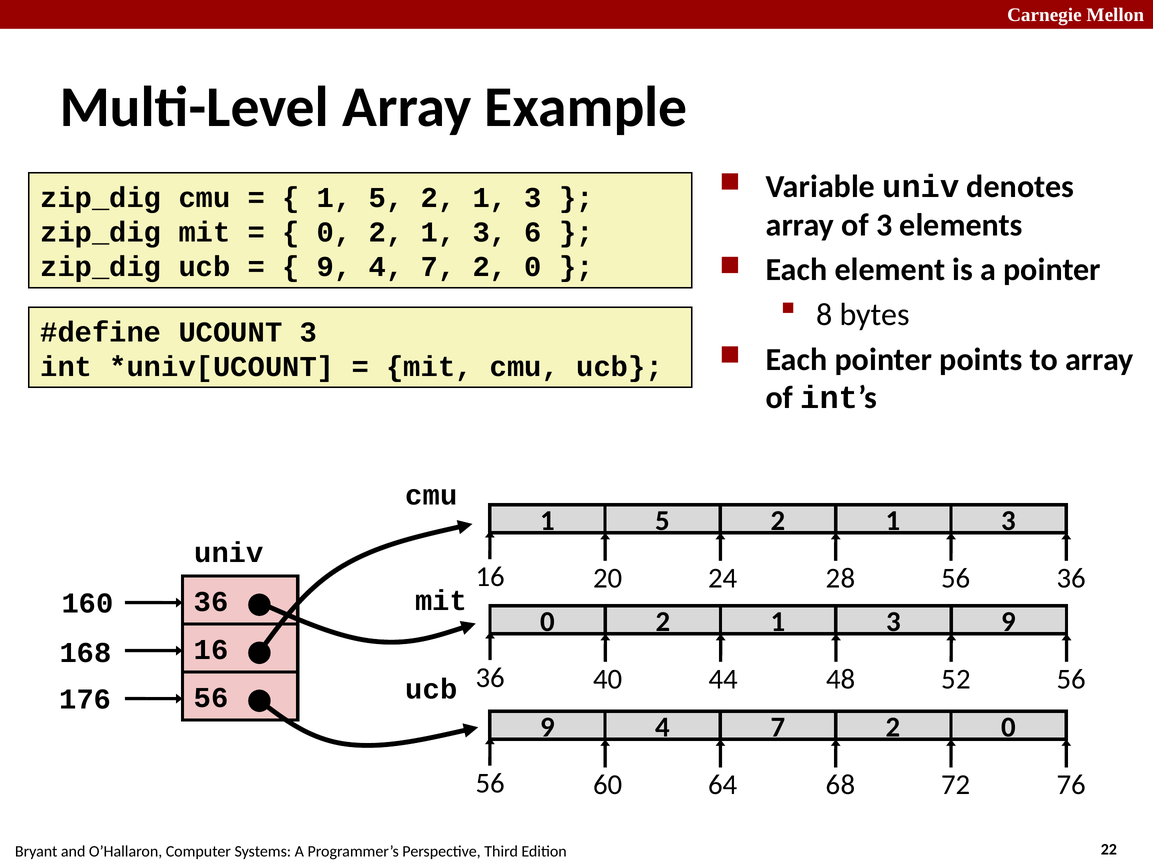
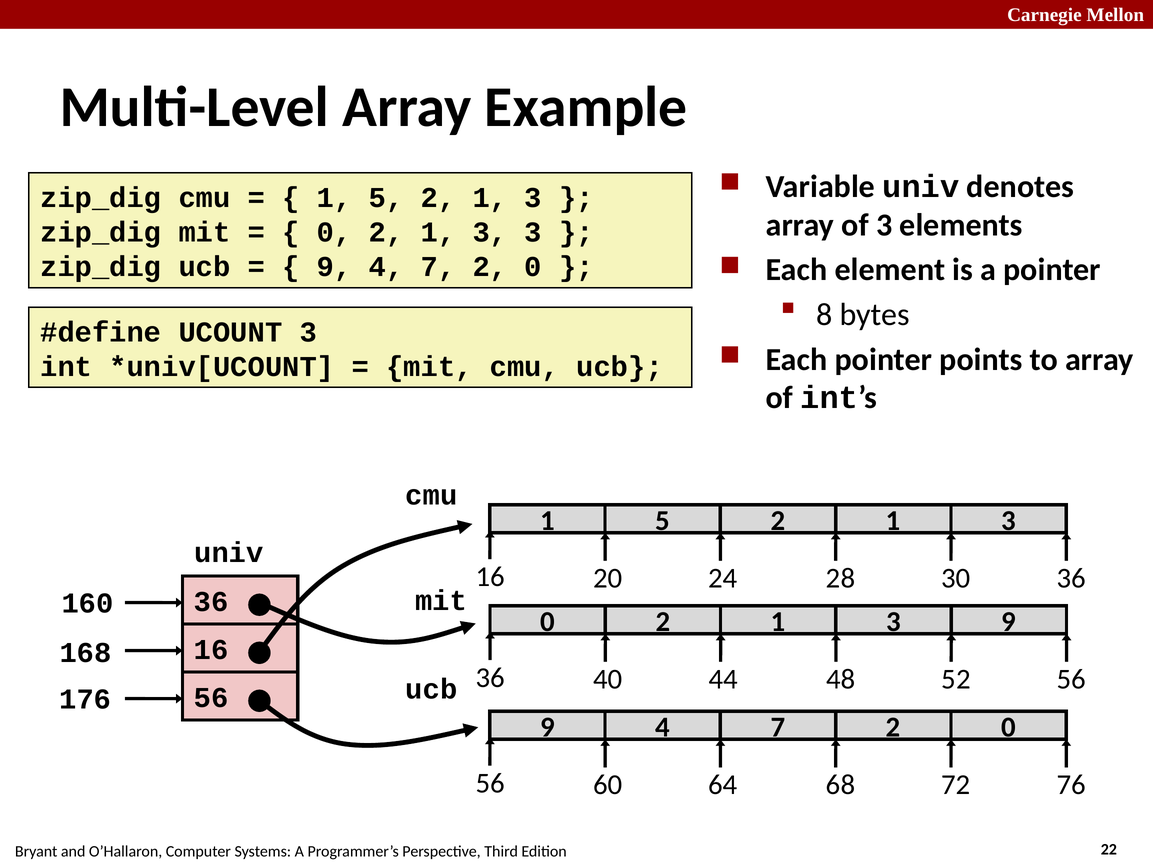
3 6: 6 -> 3
28 56: 56 -> 30
